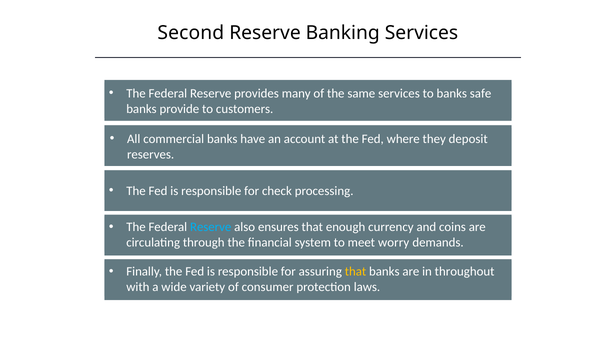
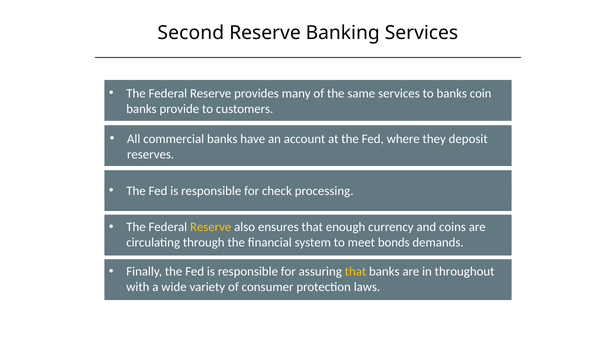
safe: safe -> coin
Reserve at (211, 227) colour: light blue -> yellow
worry: worry -> bonds
